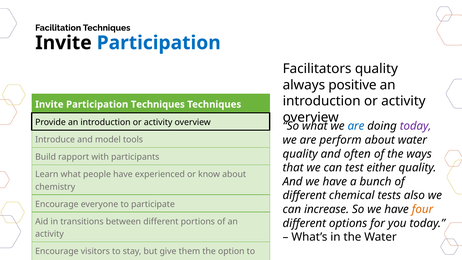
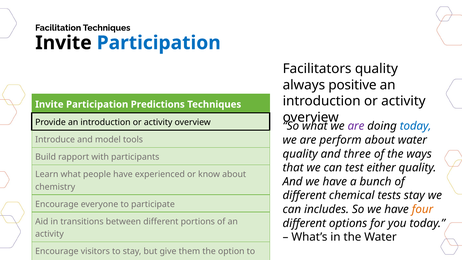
Participation Techniques: Techniques -> Predictions
are at (356, 126) colour: blue -> purple
today at (416, 126) colour: purple -> blue
often: often -> three
tests also: also -> stay
increase: increase -> includes
